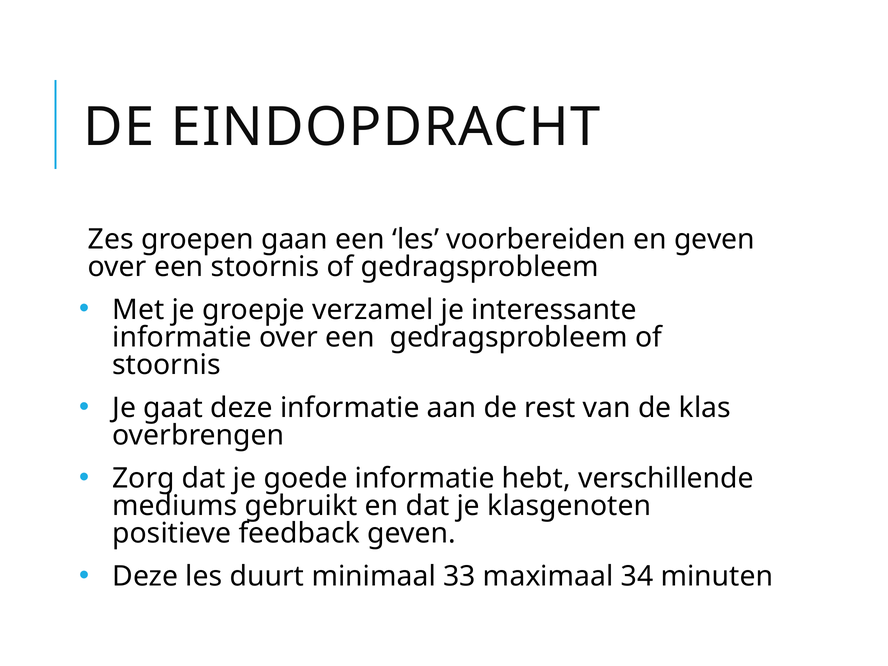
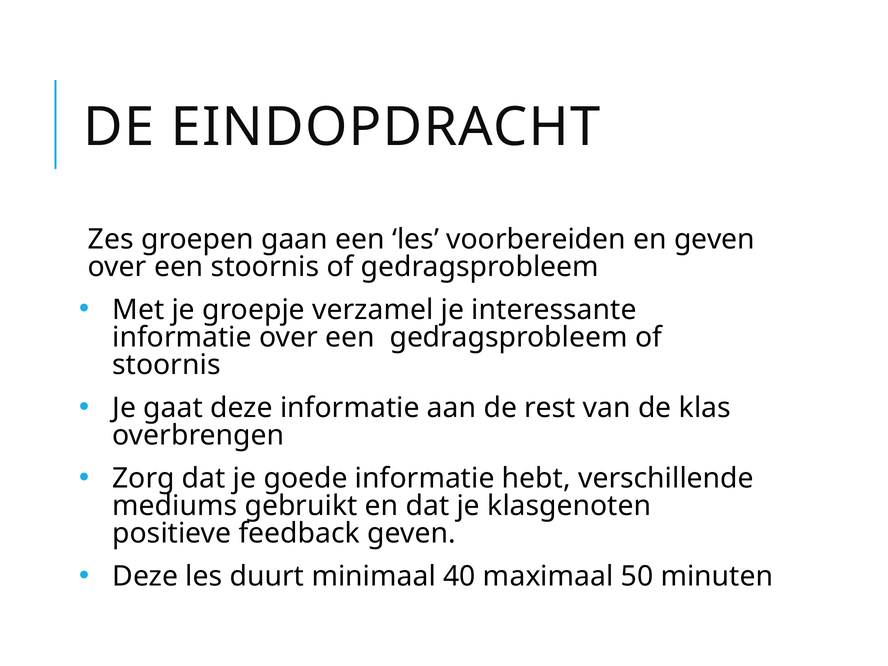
33: 33 -> 40
34: 34 -> 50
